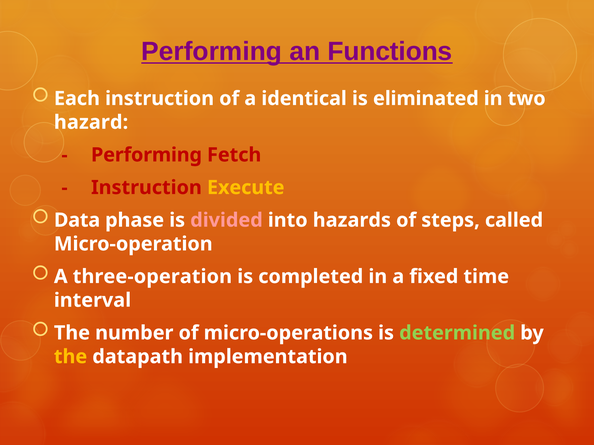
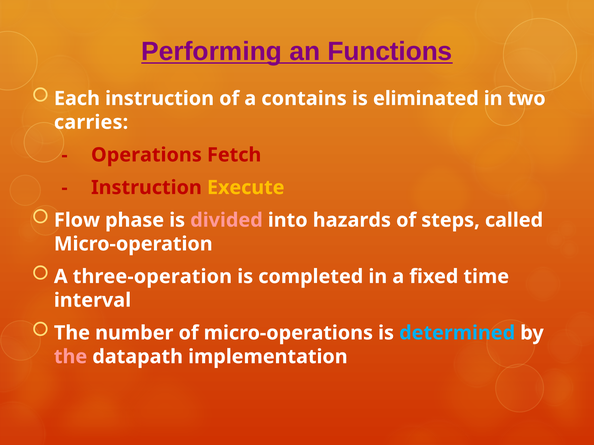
identical: identical -> contains
hazard: hazard -> carries
Performing at (147, 155): Performing -> Operations
Data: Data -> Flow
determined colour: light green -> light blue
the at (71, 357) colour: yellow -> pink
